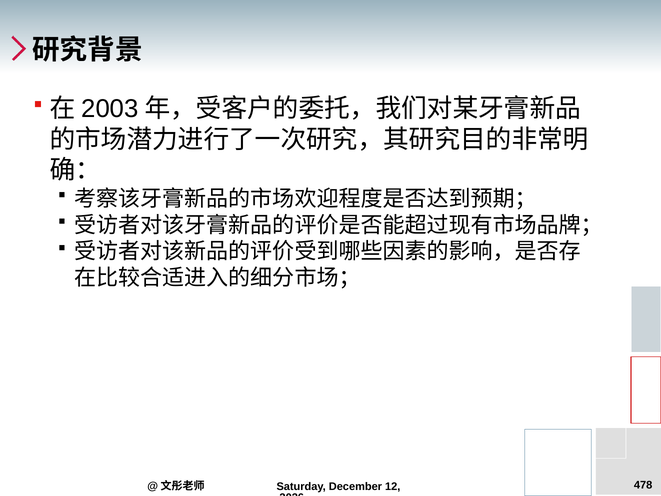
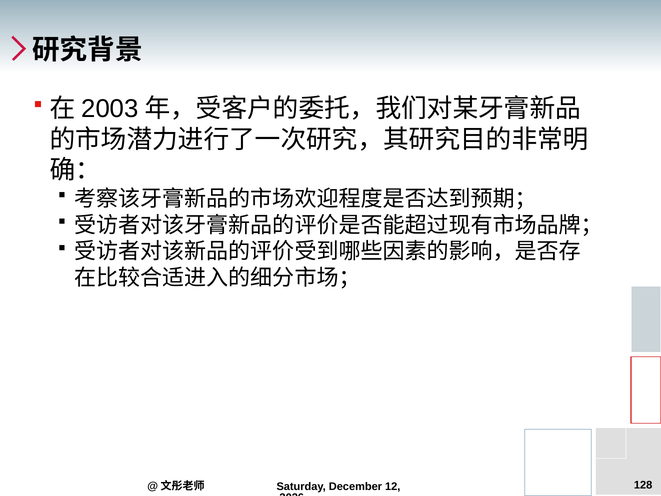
478: 478 -> 128
